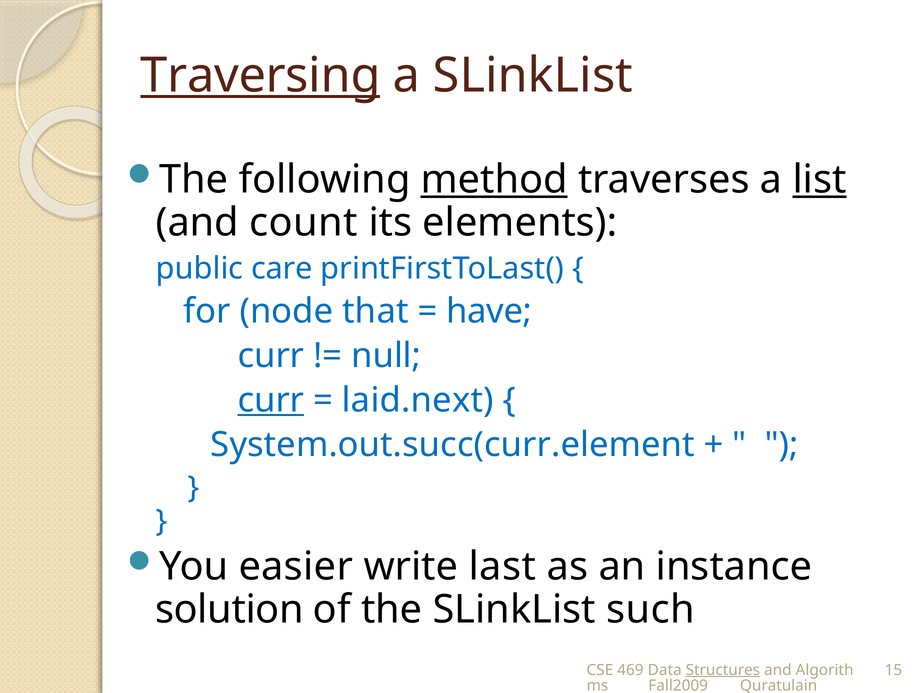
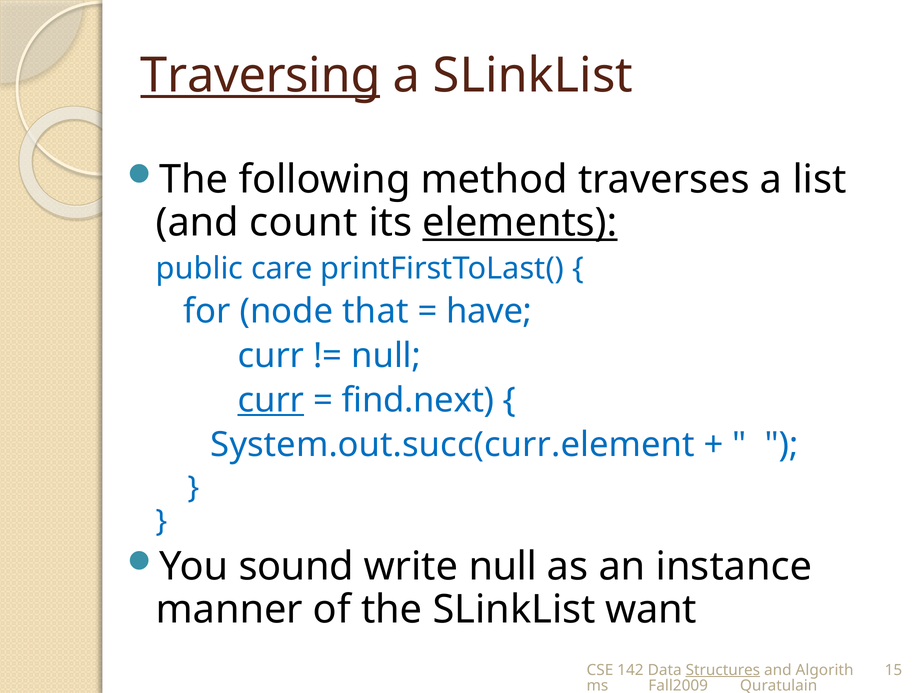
method underline: present -> none
list underline: present -> none
elements underline: none -> present
laid.next: laid.next -> find.next
easier: easier -> sound
write last: last -> null
solution: solution -> manner
such: such -> want
469: 469 -> 142
